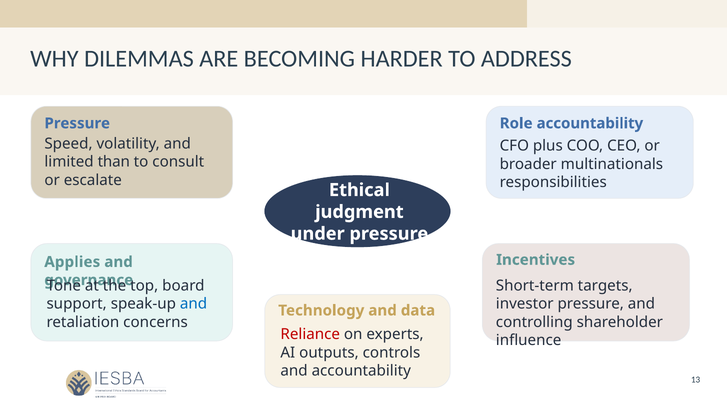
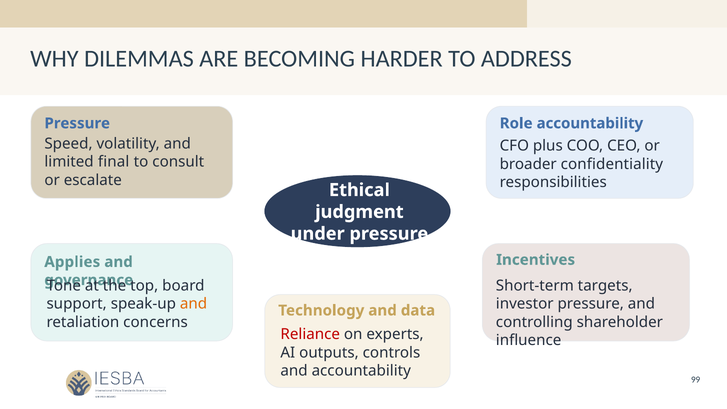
than: than -> final
multinationals: multinationals -> confidentiality
and at (194, 304) colour: blue -> orange
13: 13 -> 99
